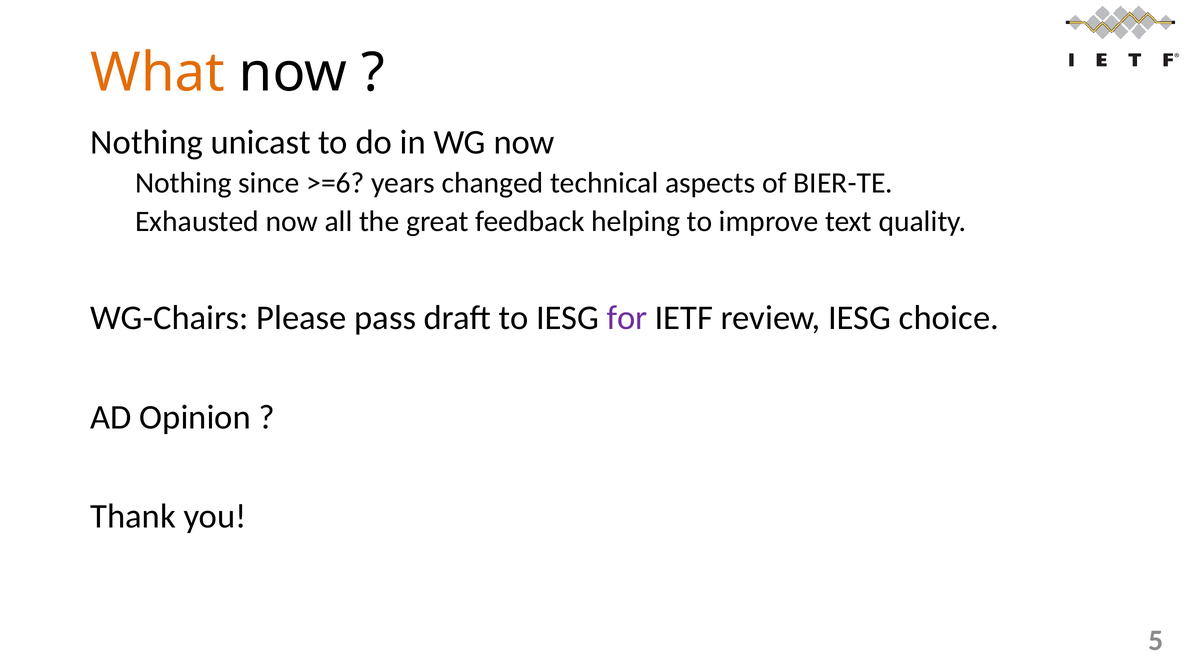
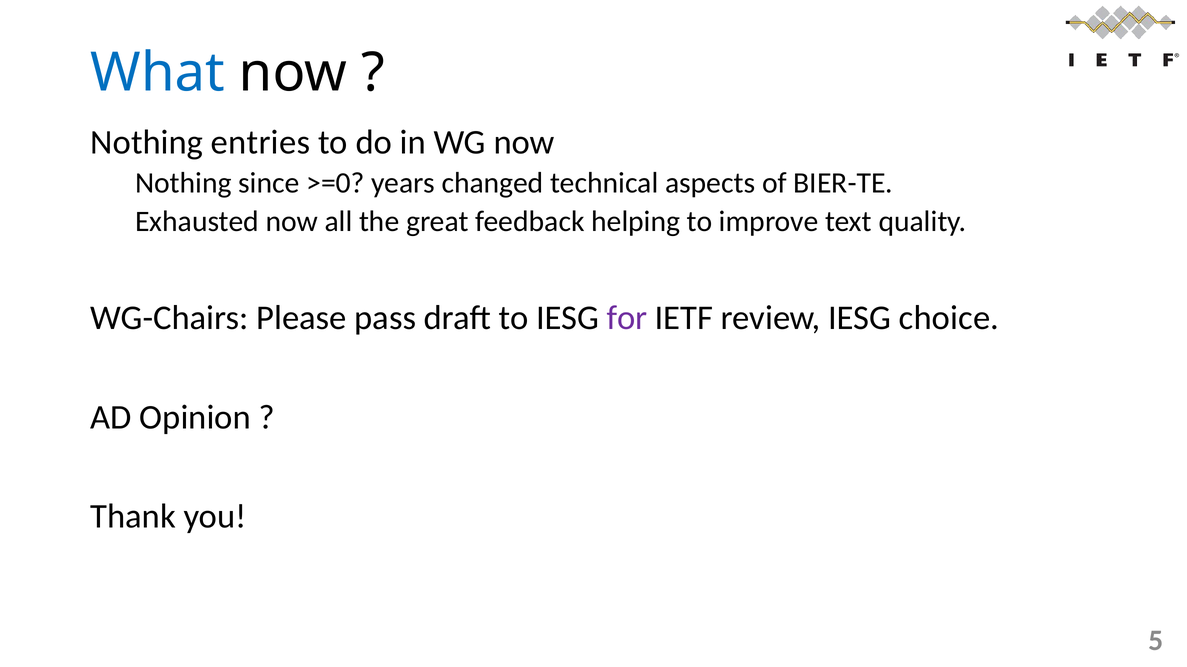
What colour: orange -> blue
unicast: unicast -> entries
>=6: >=6 -> >=0
